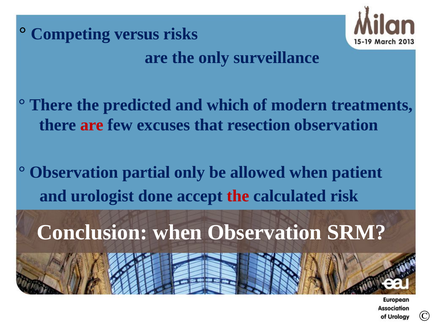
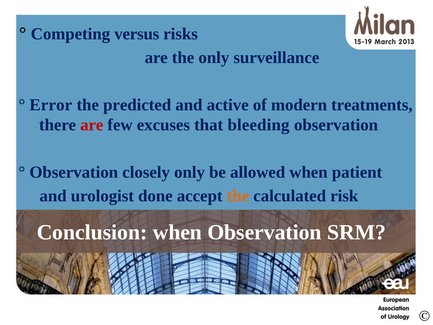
There at (51, 105): There -> Error
which: which -> active
resection: resection -> bleeding
partial: partial -> closely
the at (238, 196) colour: red -> orange
